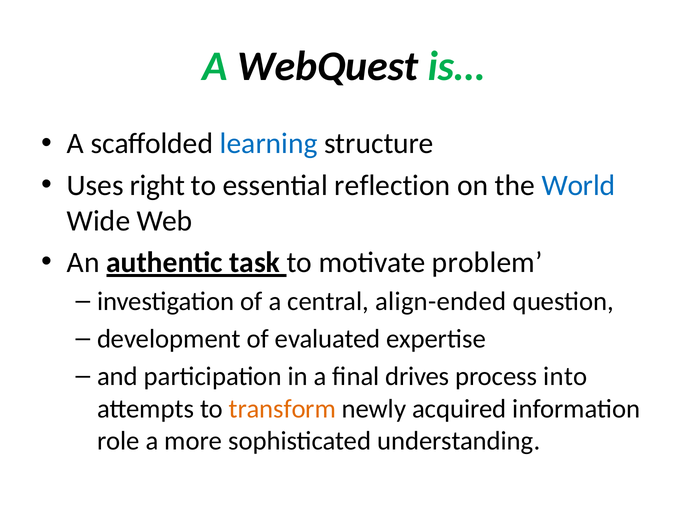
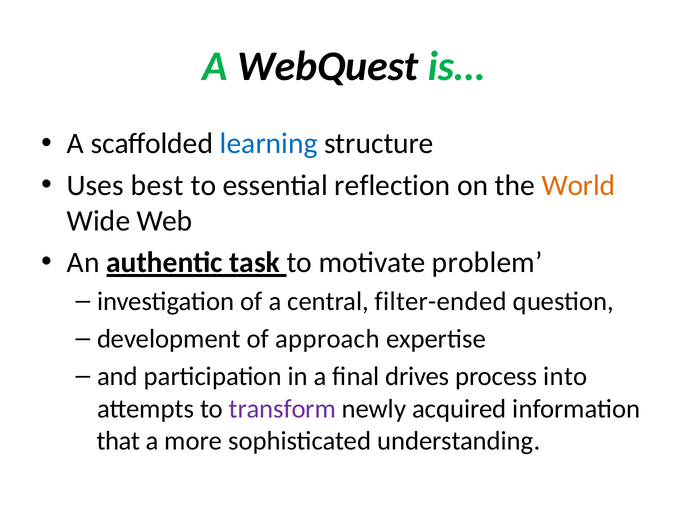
right: right -> best
World colour: blue -> orange
align-ended: align-ended -> filter-ended
evaluated: evaluated -> approach
transform colour: orange -> purple
role: role -> that
